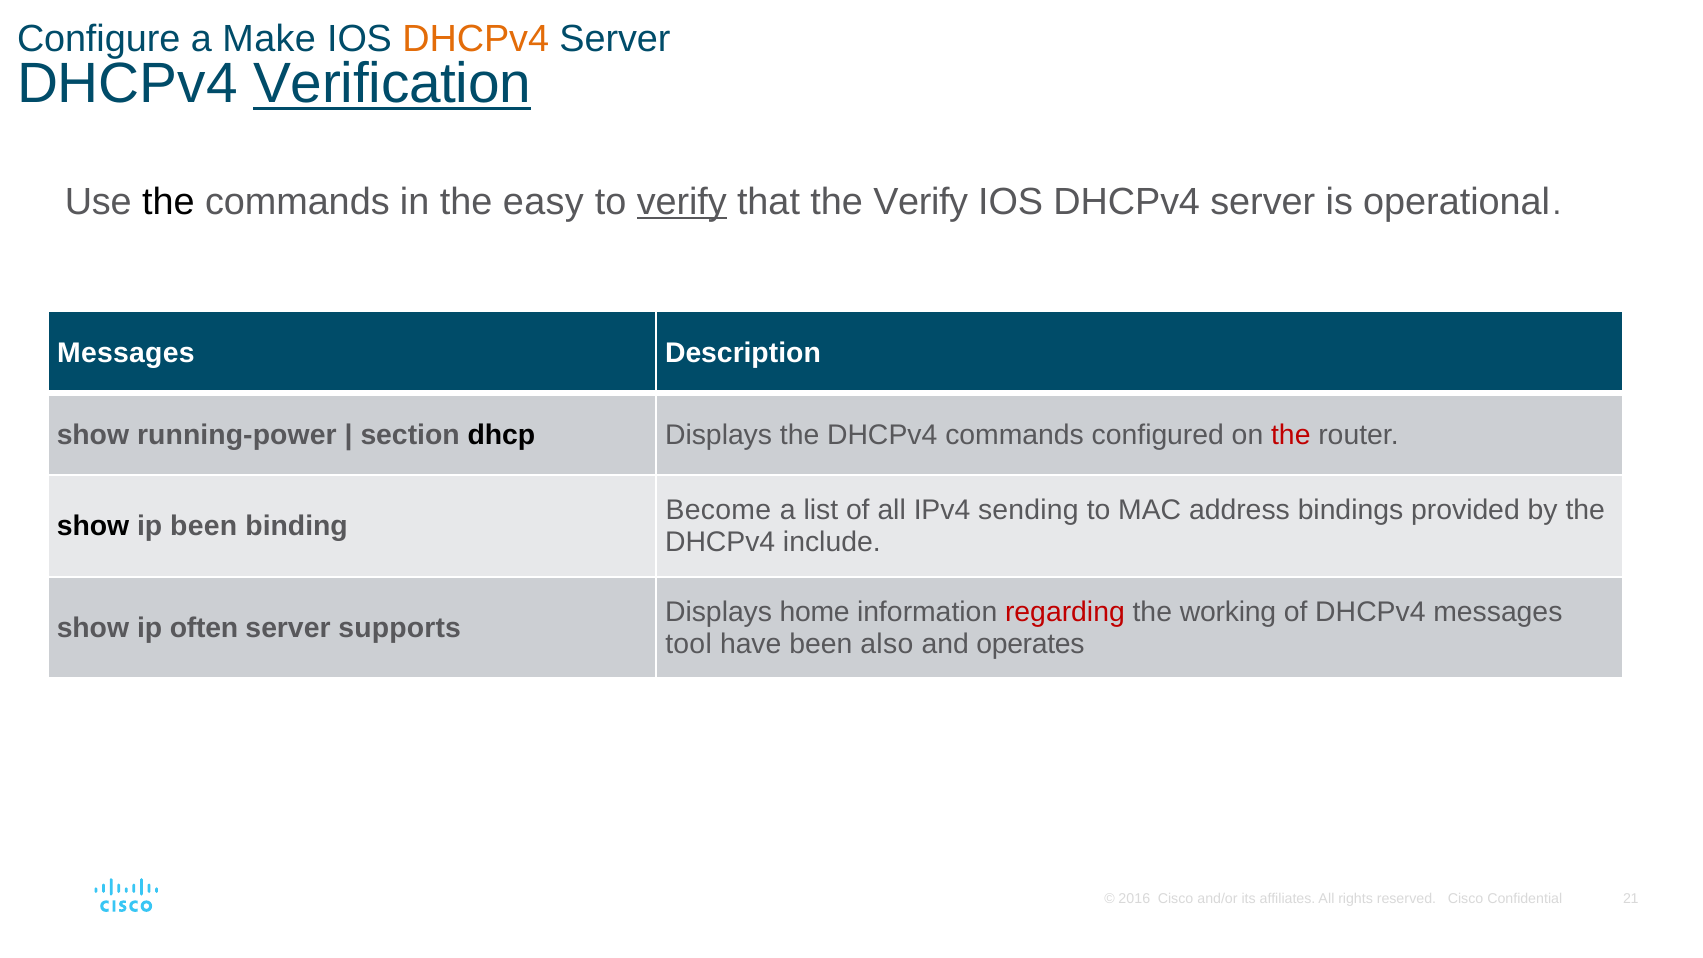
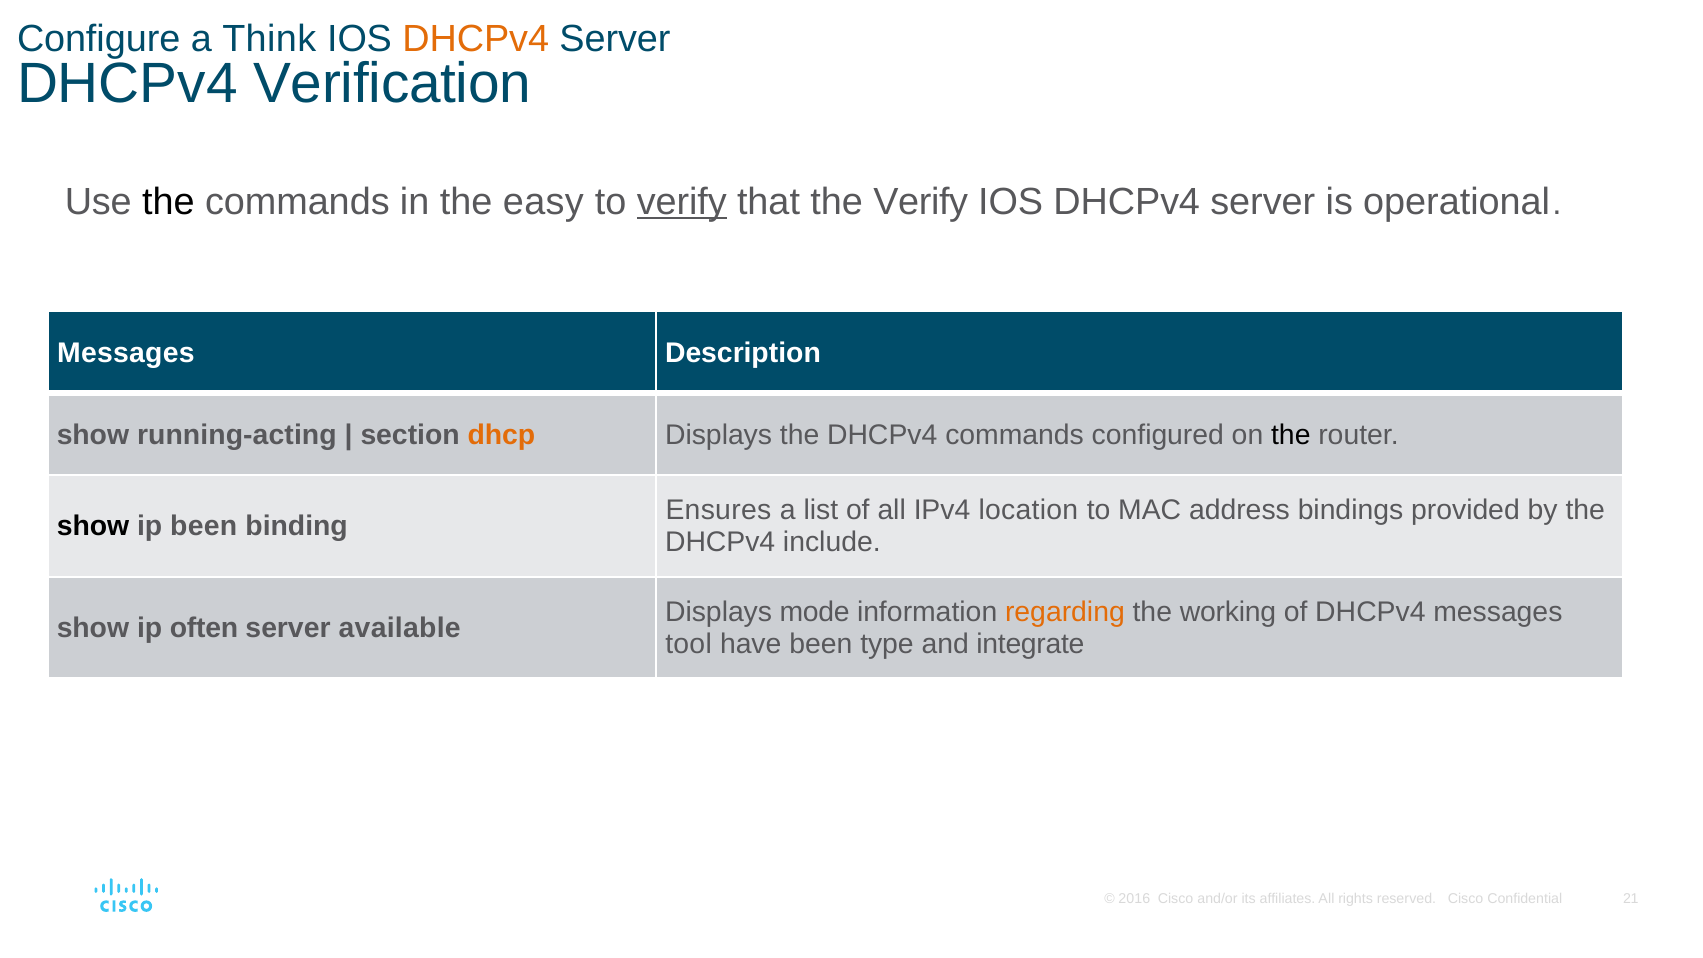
Make: Make -> Think
Verification underline: present -> none
running-power: running-power -> running-acting
dhcp colour: black -> orange
the at (1291, 435) colour: red -> black
Become: Become -> Ensures
sending: sending -> location
home: home -> mode
regarding colour: red -> orange
supports: supports -> available
also: also -> type
operates: operates -> integrate
